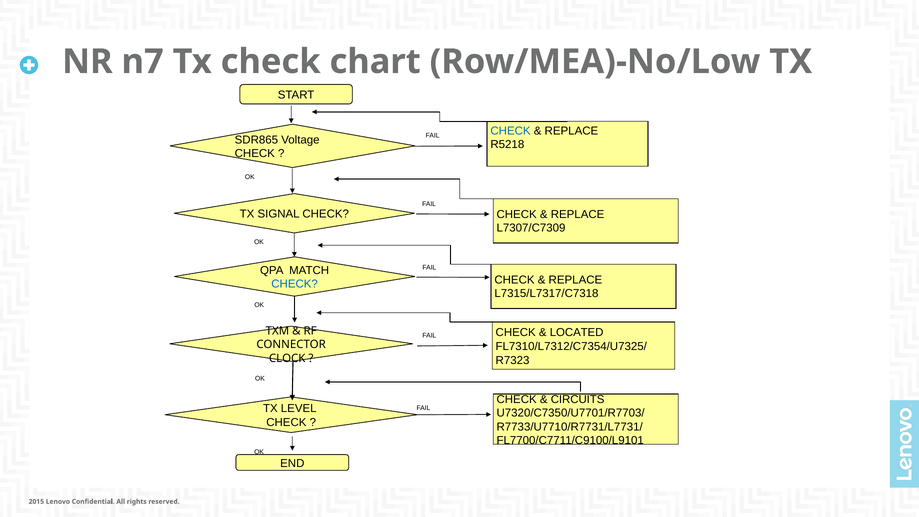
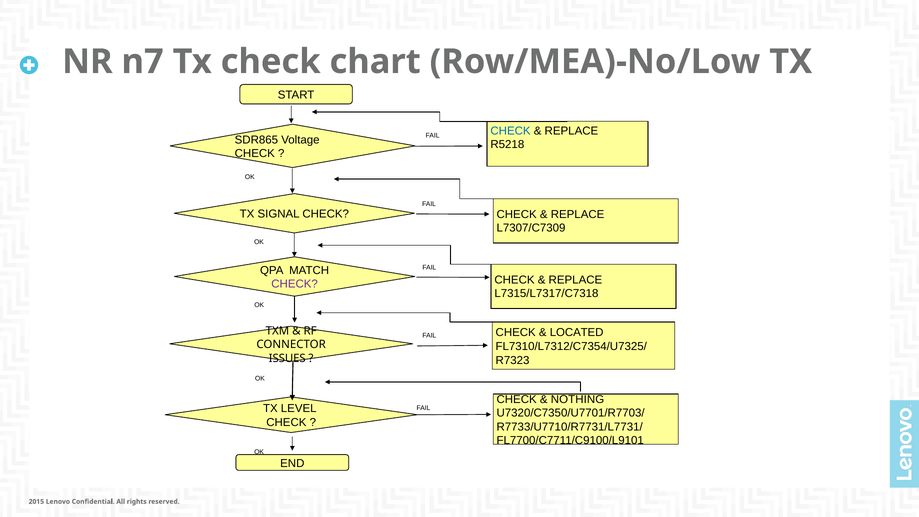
CHECK at (295, 284) colour: blue -> purple
CLOCK: CLOCK -> ISSUES
CIRCUITS: CIRCUITS -> NOTHING
